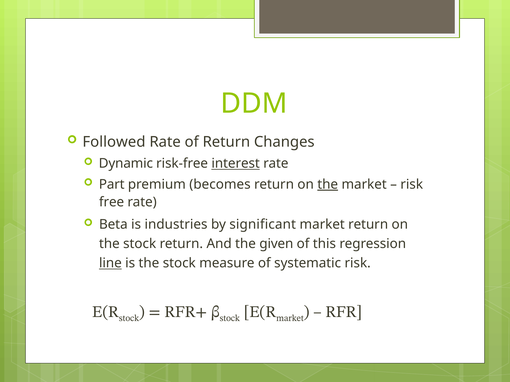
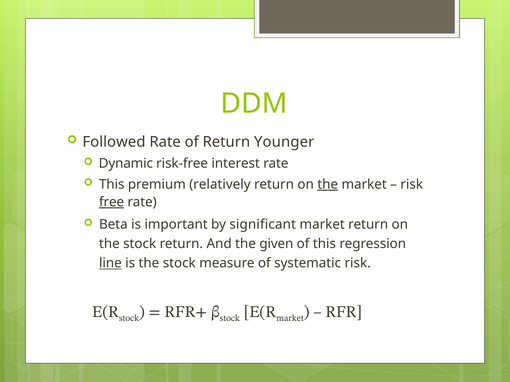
Changes: Changes -> Younger
interest underline: present -> none
Part at (112, 185): Part -> This
becomes: becomes -> relatively
free underline: none -> present
industries: industries -> important
